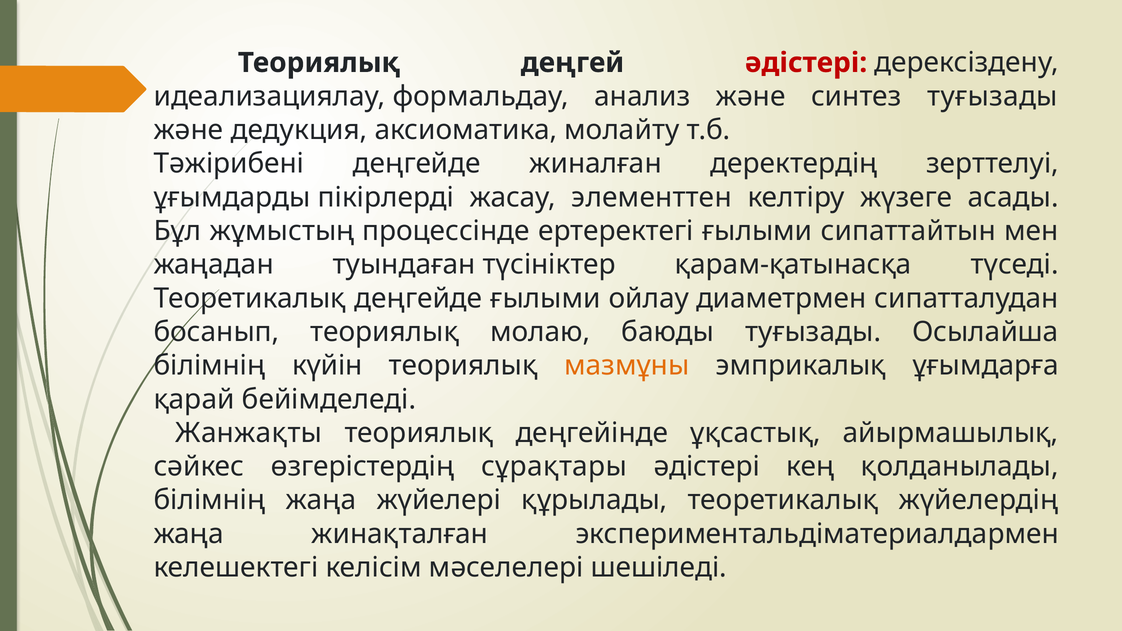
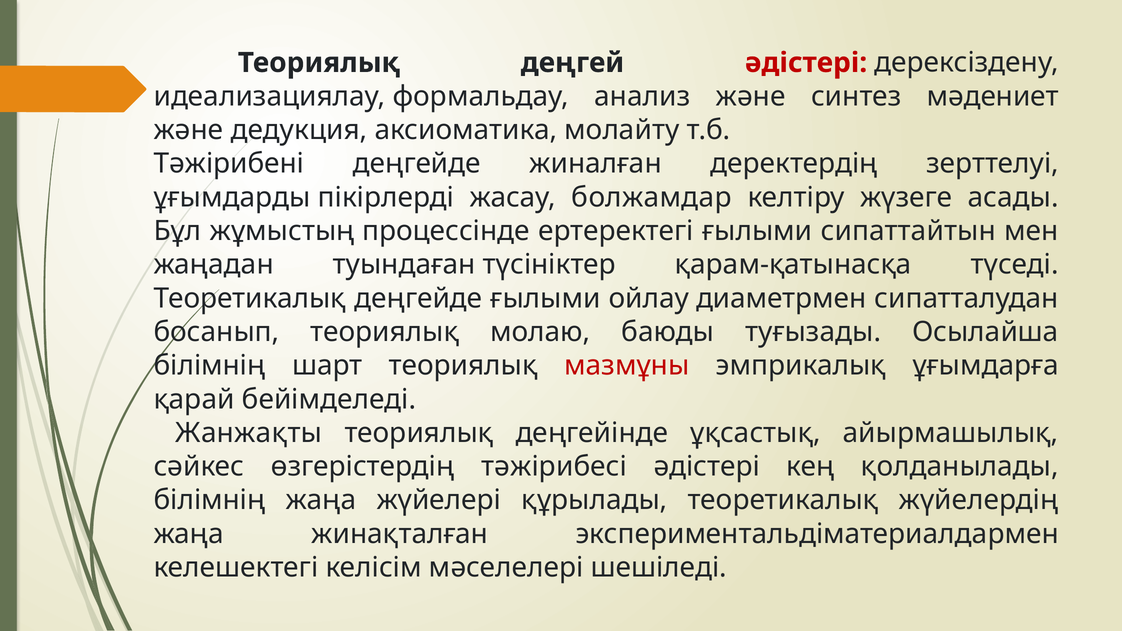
синтез туғызады: туғызады -> мәдениет
элементтен: элементтен -> болжамдар
күйін: күйін -> шарт
мазмұны colour: orange -> red
сұрақтары: сұрақтары -> тәжірибесі
